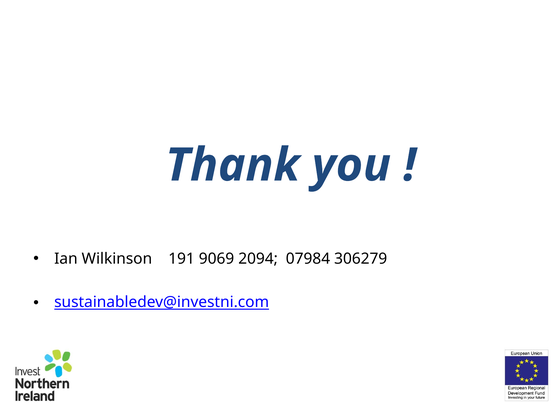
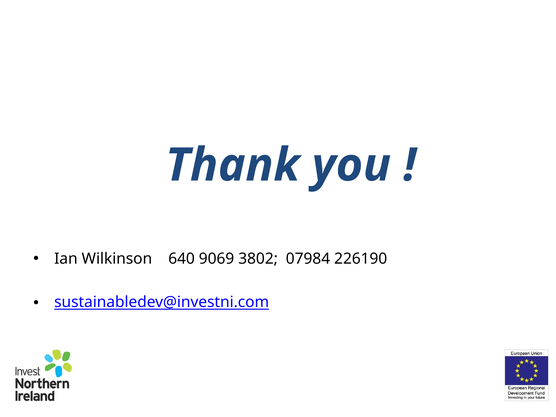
191: 191 -> 640
2094: 2094 -> 3802
306279: 306279 -> 226190
